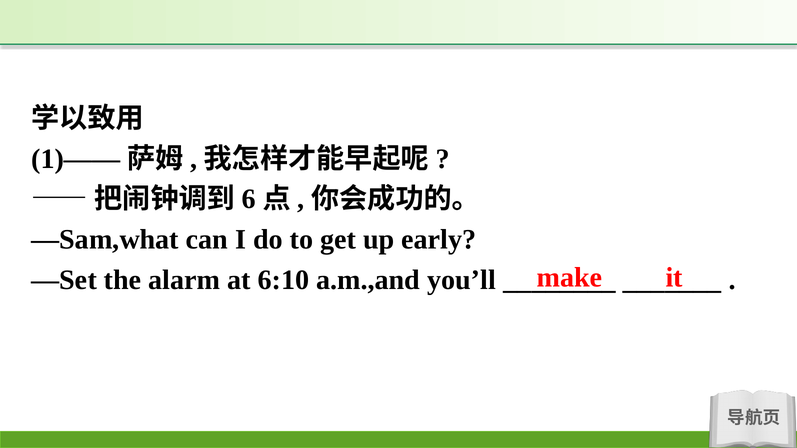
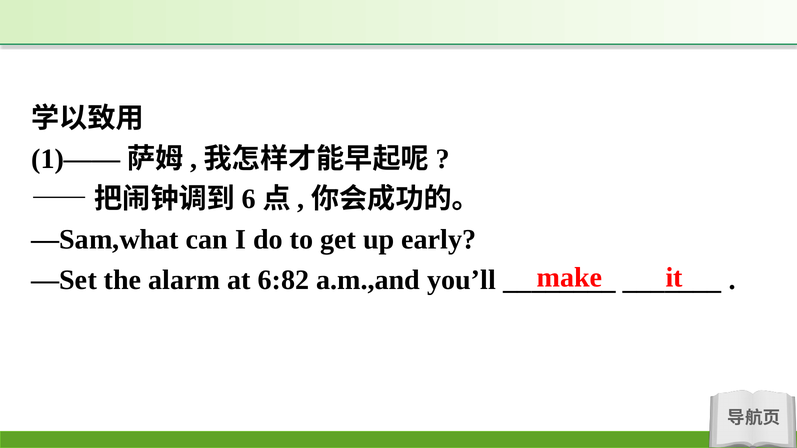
6:10: 6:10 -> 6:82
